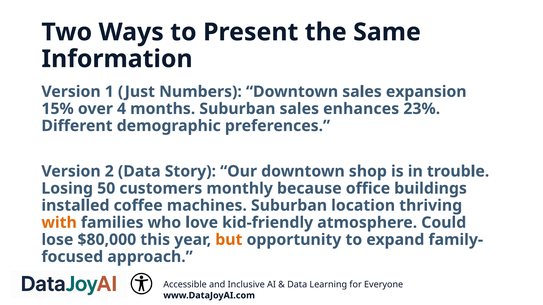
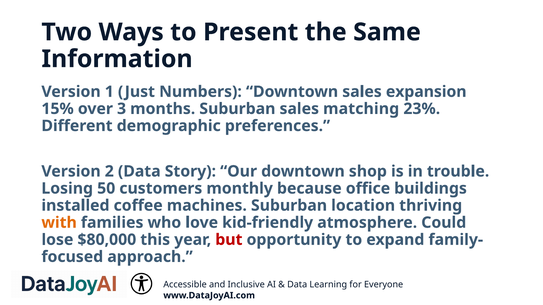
4: 4 -> 3
enhances: enhances -> matching
but colour: orange -> red
